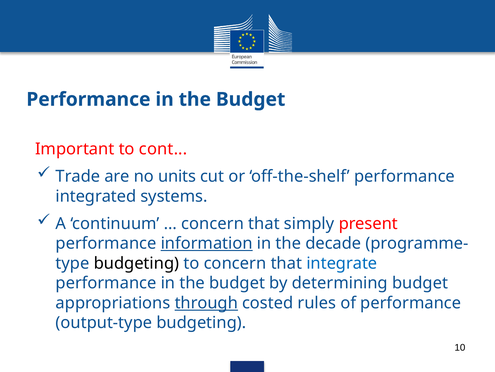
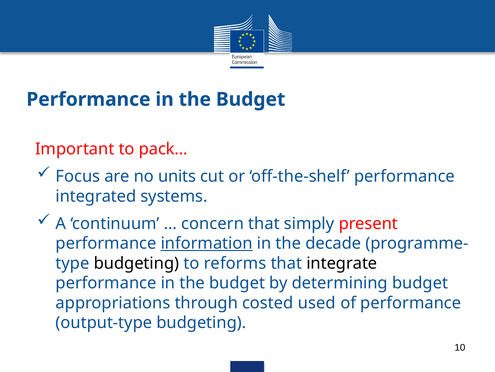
cont: cont -> pack
Trade: Trade -> Focus
to concern: concern -> reforms
integrate colour: blue -> black
through underline: present -> none
rules: rules -> used
